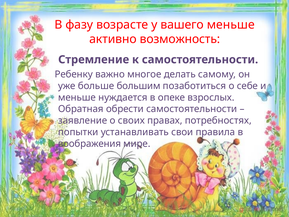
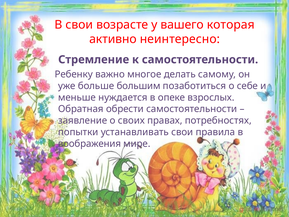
В фазу: фазу -> свои
вашего меньше: меньше -> которая
возможность: возможность -> неинтересно
